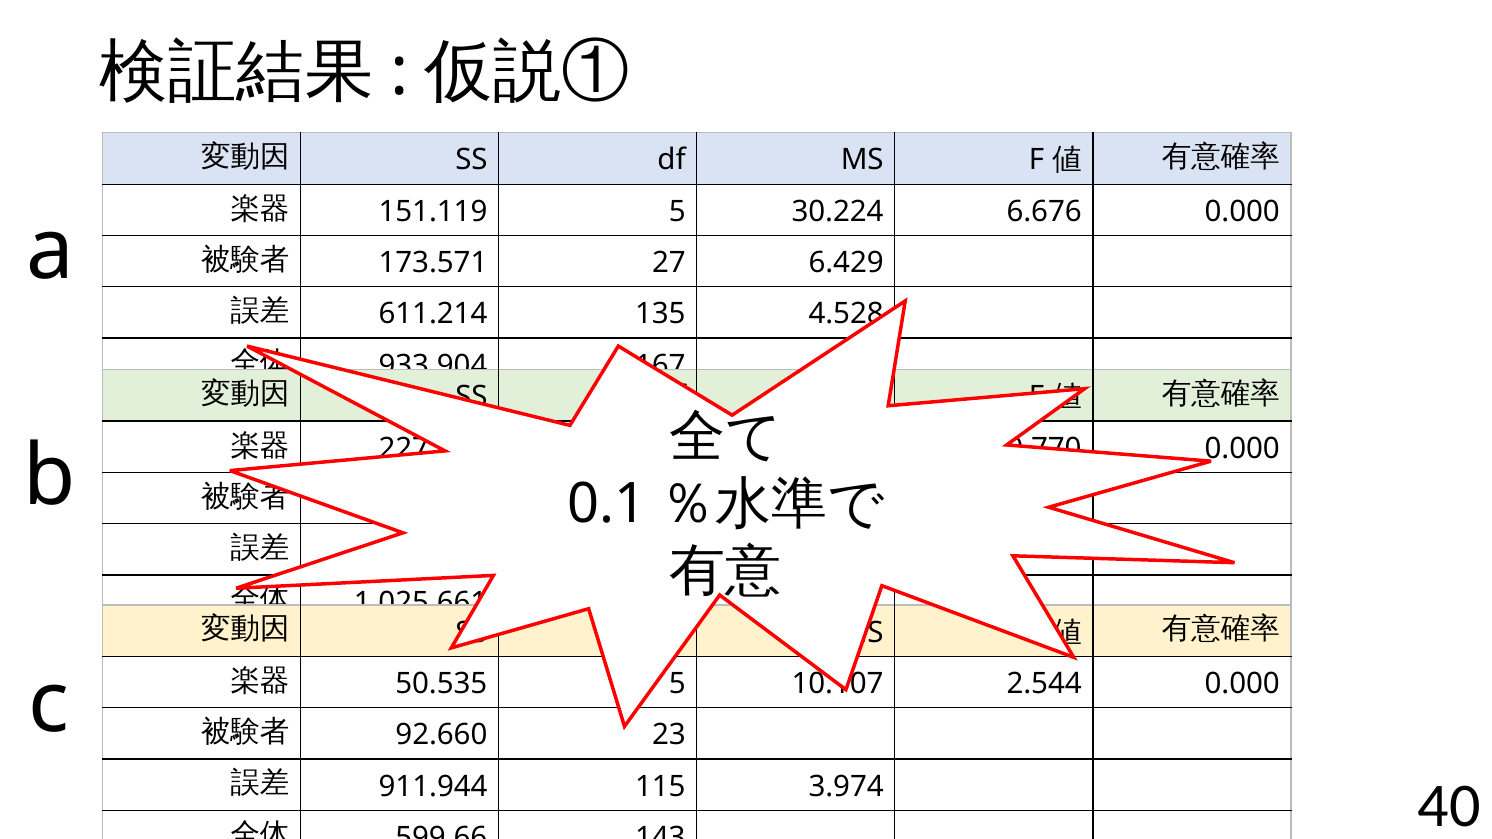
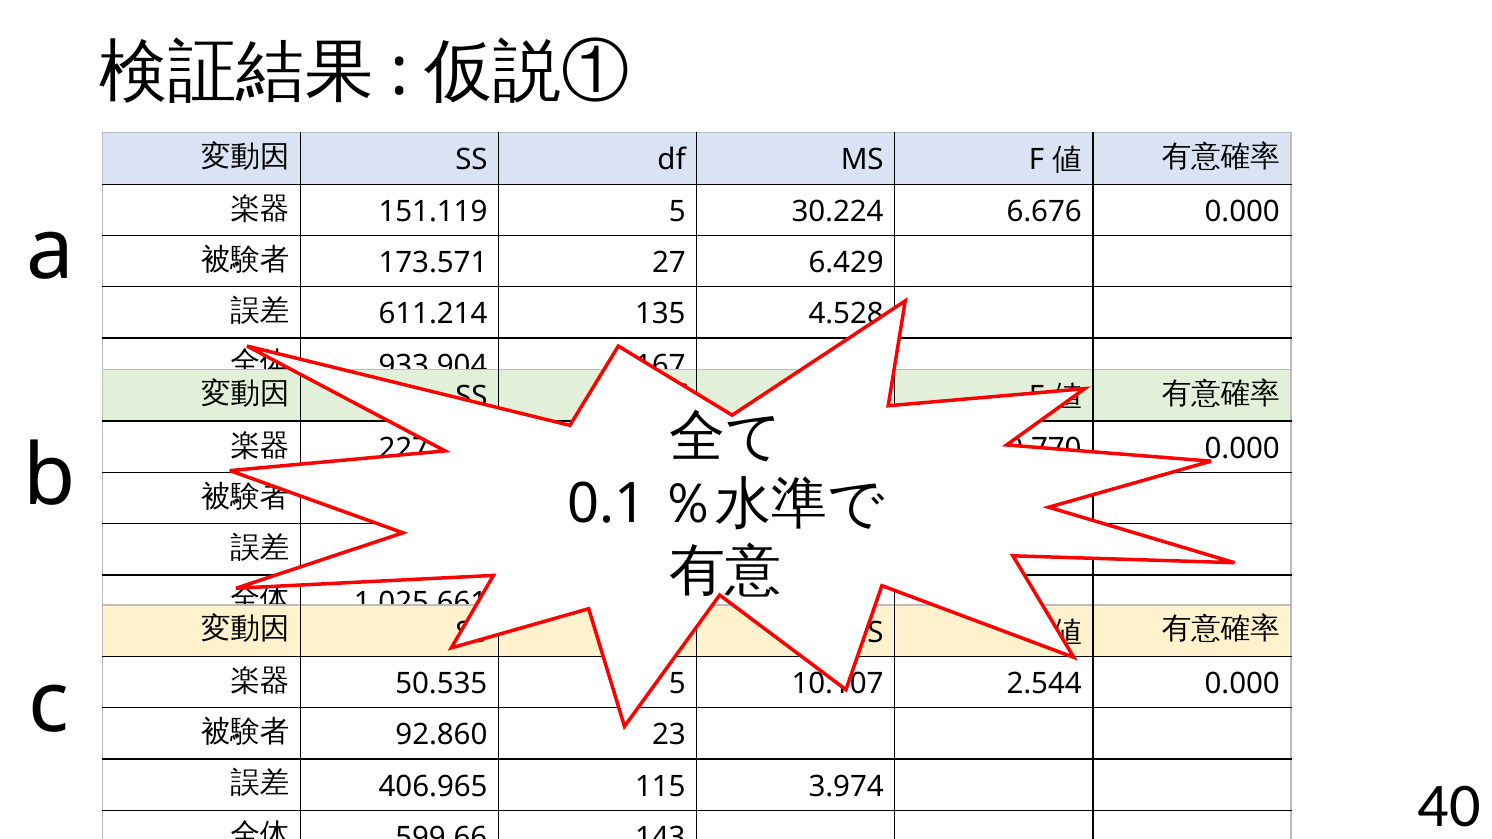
92.660: 92.660 -> 92.860
911.944: 911.944 -> 406.965
